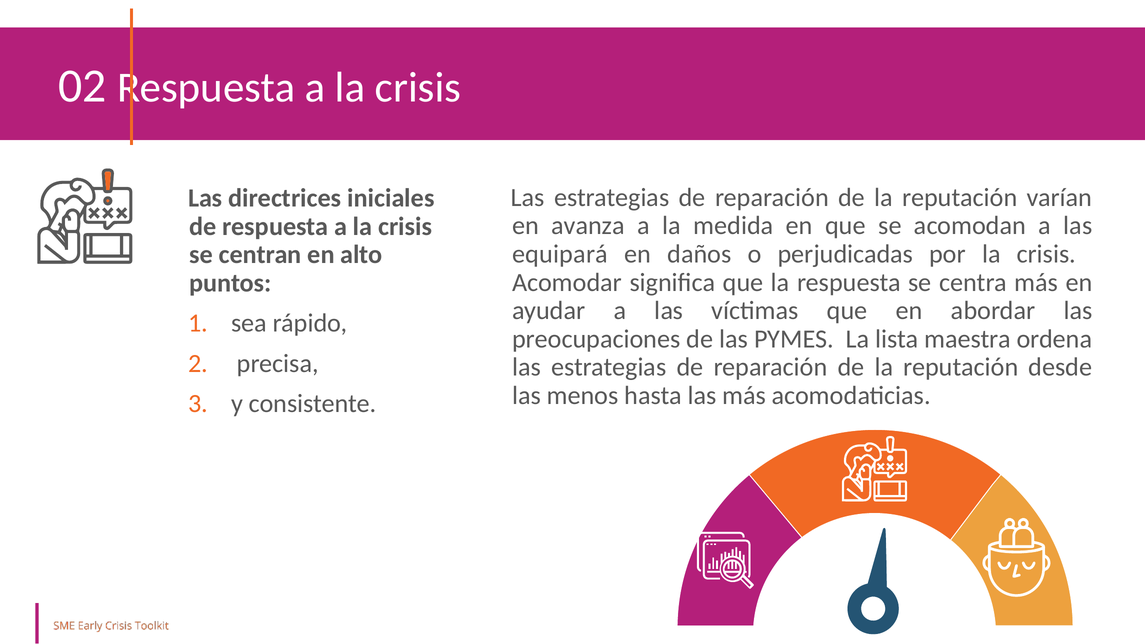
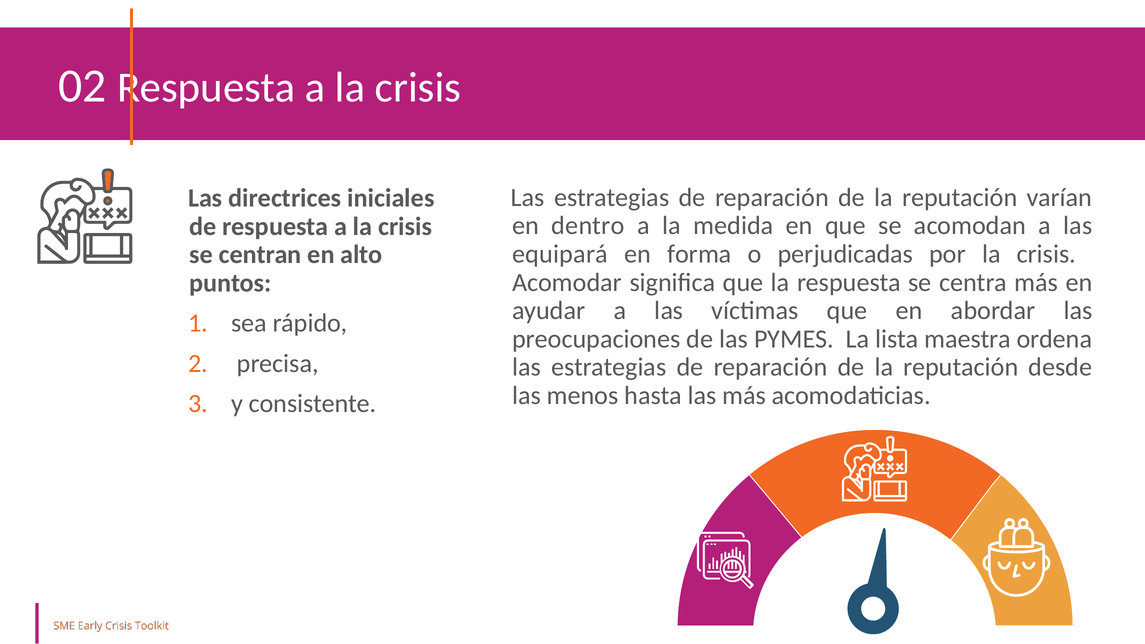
avanza: avanza -> dentro
daños: daños -> forma
